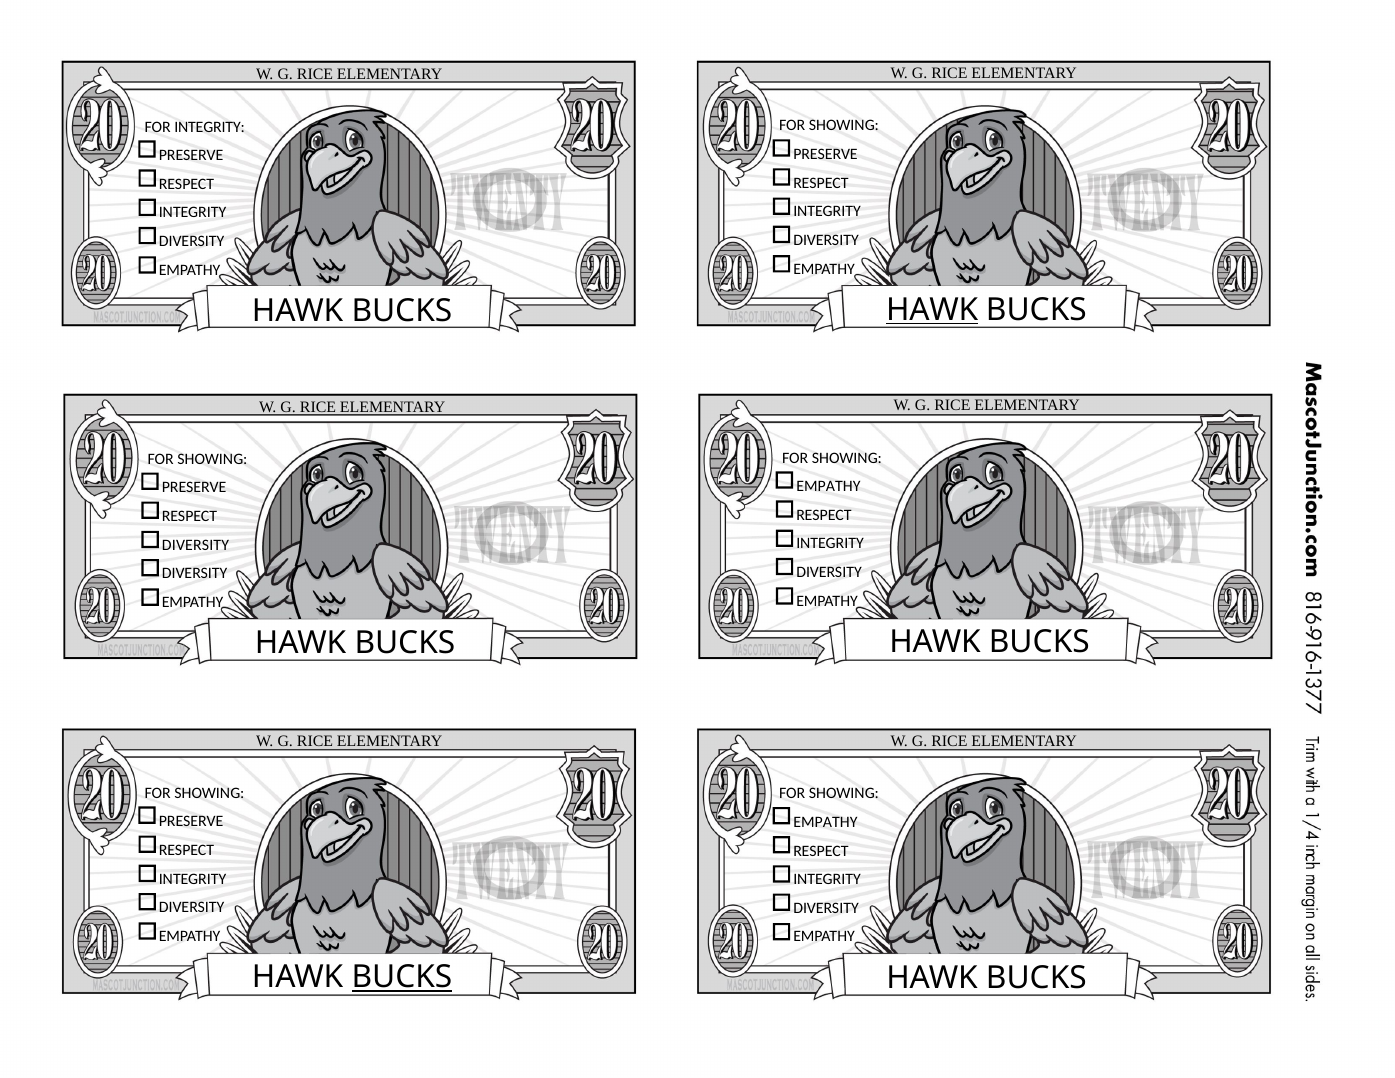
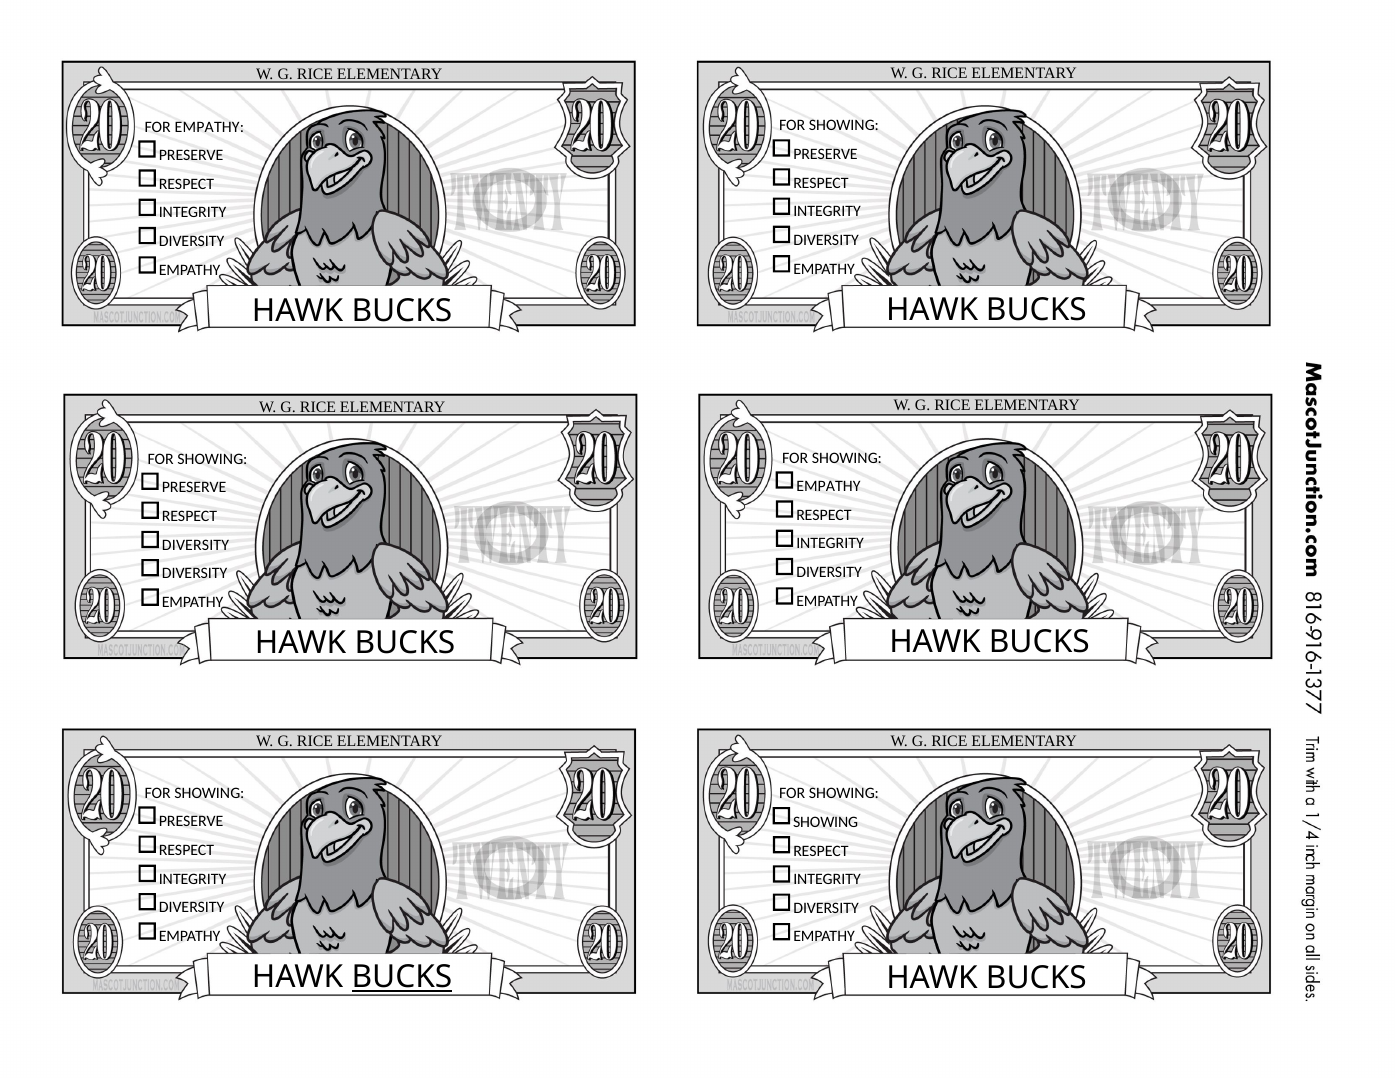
FOR INTEGRITY: INTEGRITY -> EMPATHY
HAWK at (932, 310) underline: present -> none
EMPATHY at (825, 822): EMPATHY -> SHOWING
